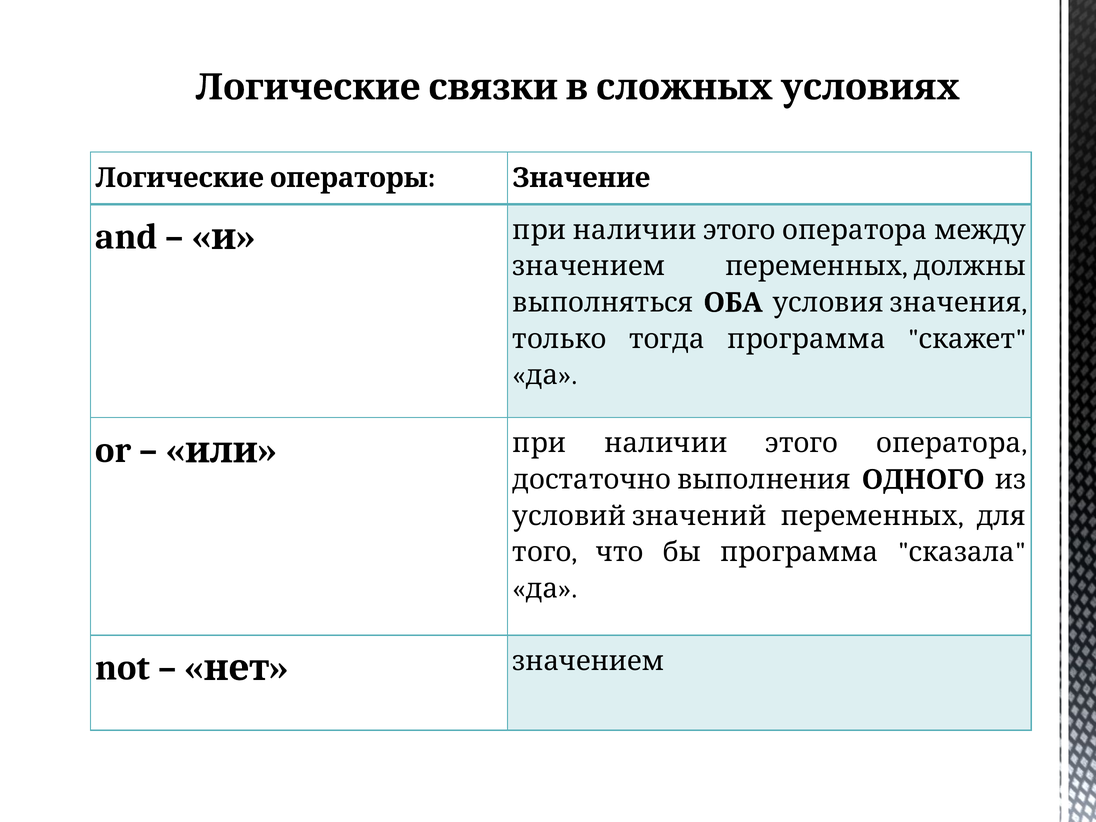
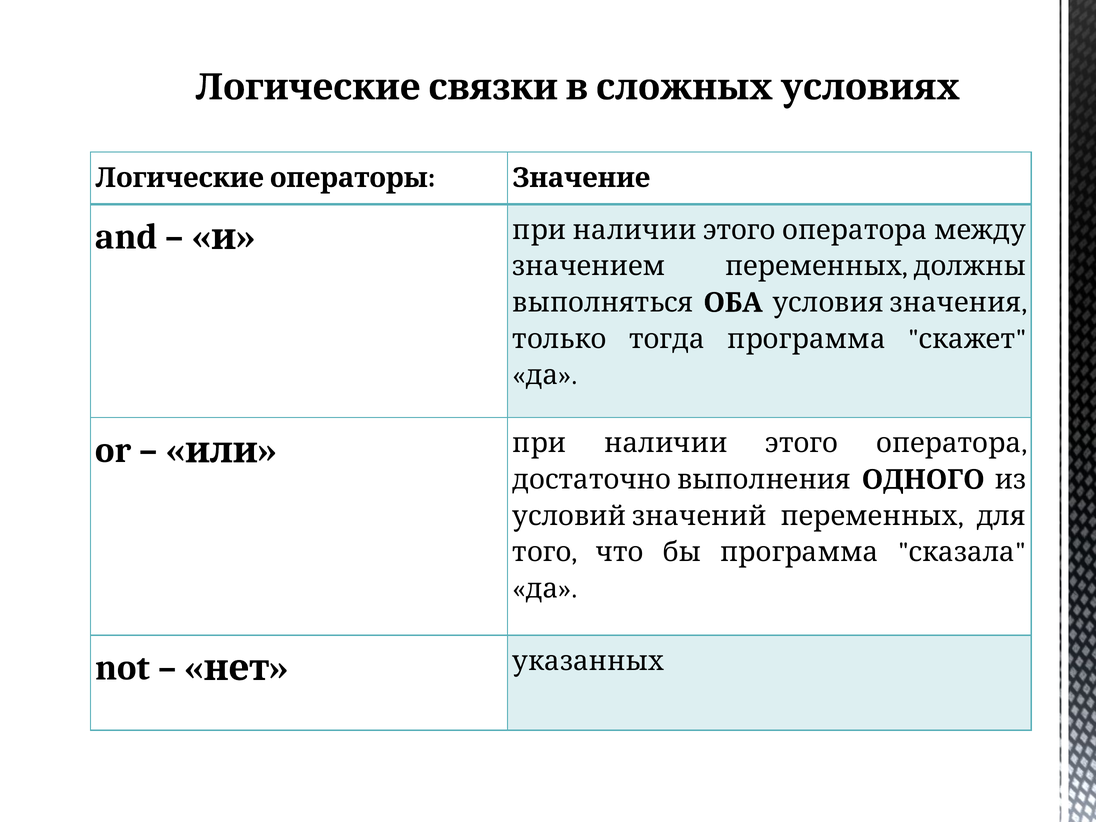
нет значением: значением -> указанных
